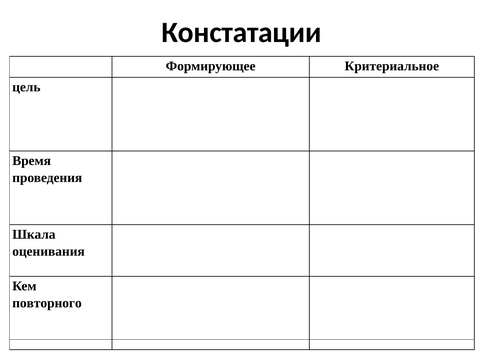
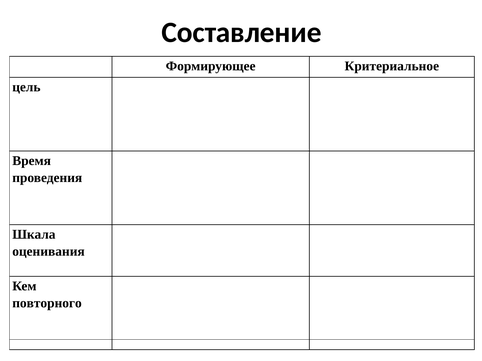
Констатации: Констатации -> Составление
